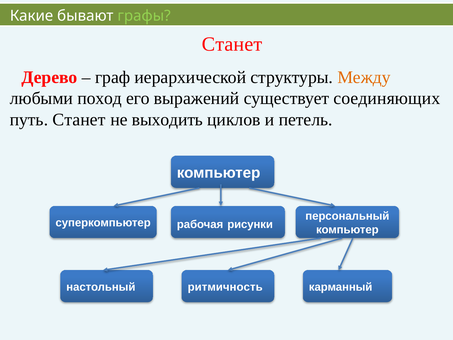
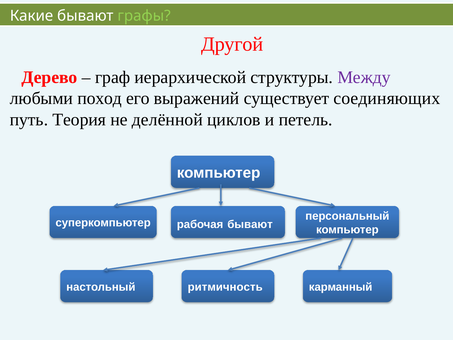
Станет at (232, 44): Станет -> Другой
Между colour: orange -> purple
путь Станет: Станет -> Теория
выходить: выходить -> делённой
рабочая рисунки: рисунки -> бывают
